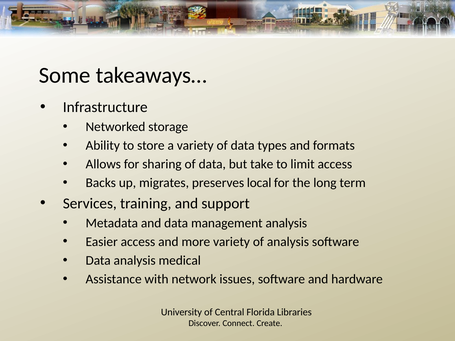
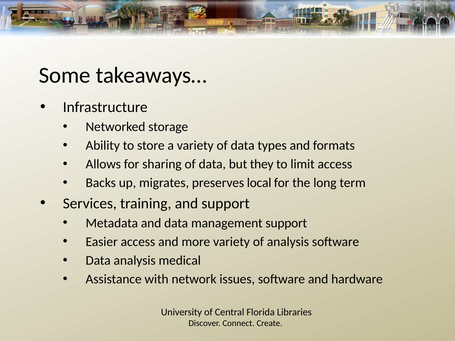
take: take -> they
management analysis: analysis -> support
